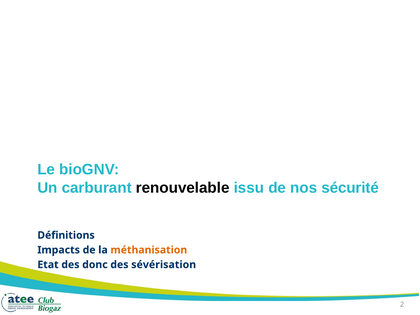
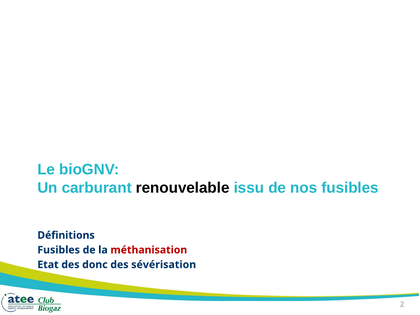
nos sécurité: sécurité -> fusibles
Impacts at (59, 250): Impacts -> Fusibles
méthanisation colour: orange -> red
